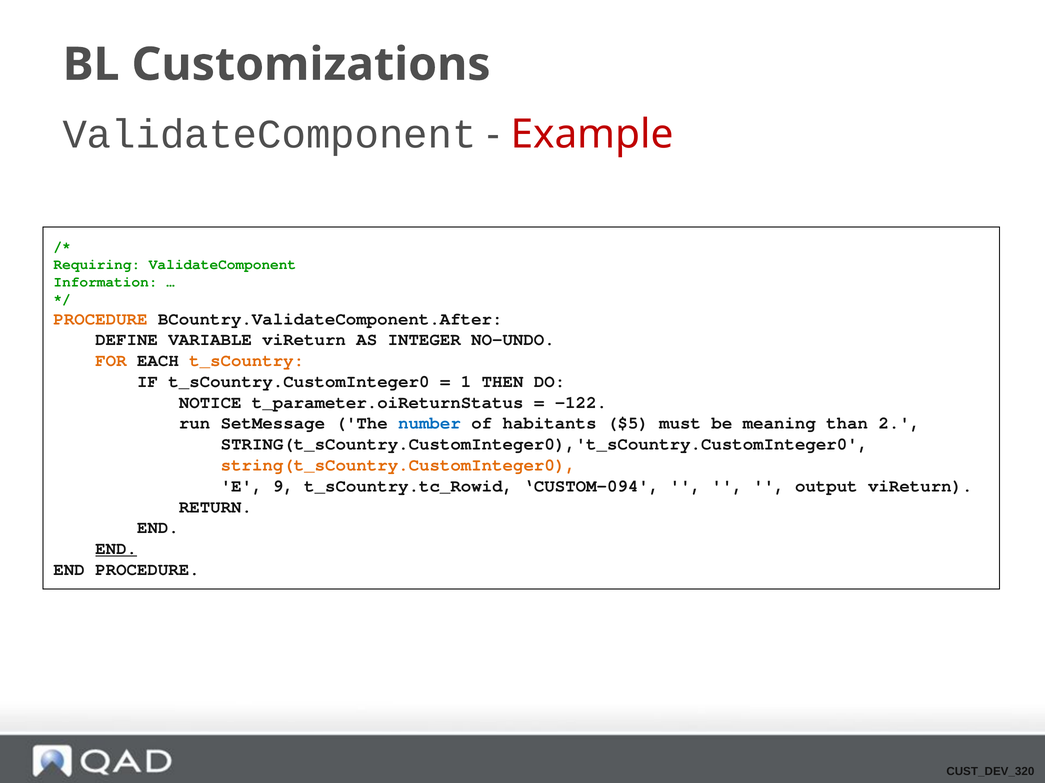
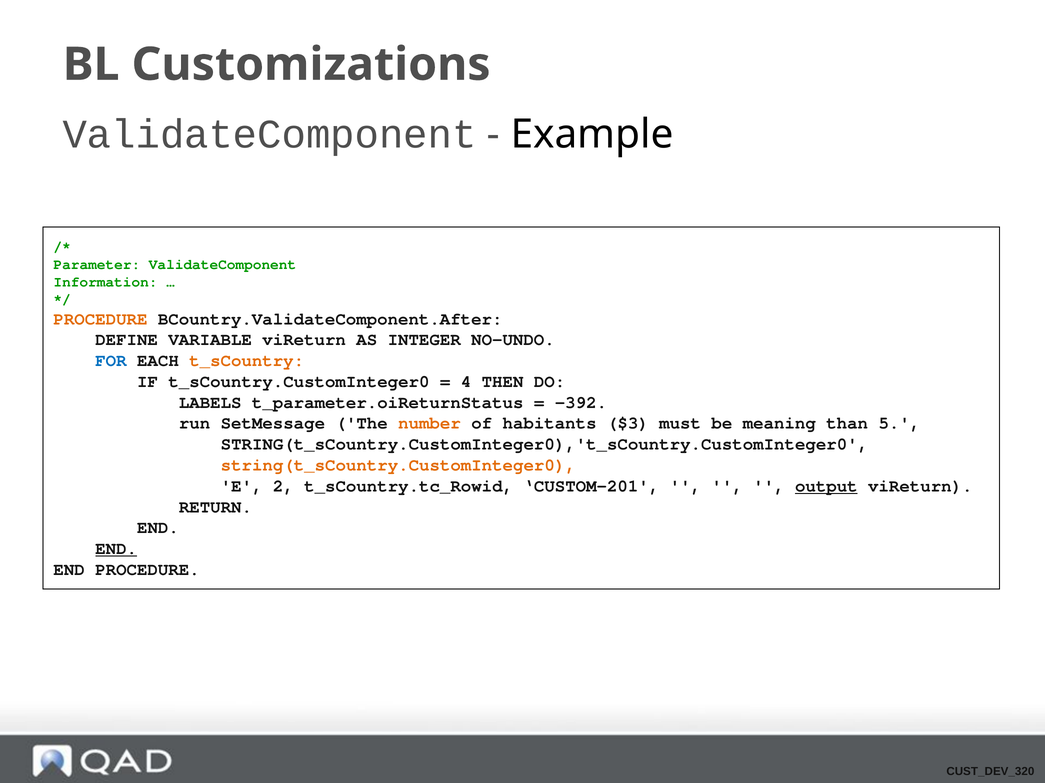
Example colour: red -> black
Requiring: Requiring -> Parameter
FOR at (111, 361) colour: orange -> blue
1: 1 -> 4
NOTICE: NOTICE -> LABELS
-122: -122 -> -392
number at (429, 424) colour: blue -> orange
$5: $5 -> $3
2: 2 -> 5
9: 9 -> 2
CUSTOM-094: CUSTOM-094 -> CUSTOM-201
output at (826, 486) underline: none -> present
